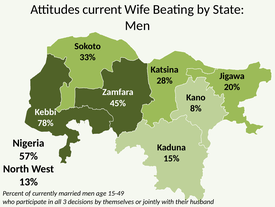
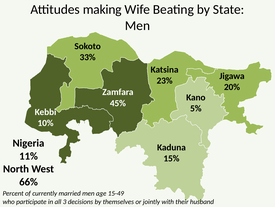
current: current -> making
28%: 28% -> 23%
8%: 8% -> 5%
78%: 78% -> 10%
57%: 57% -> 11%
13%: 13% -> 66%
